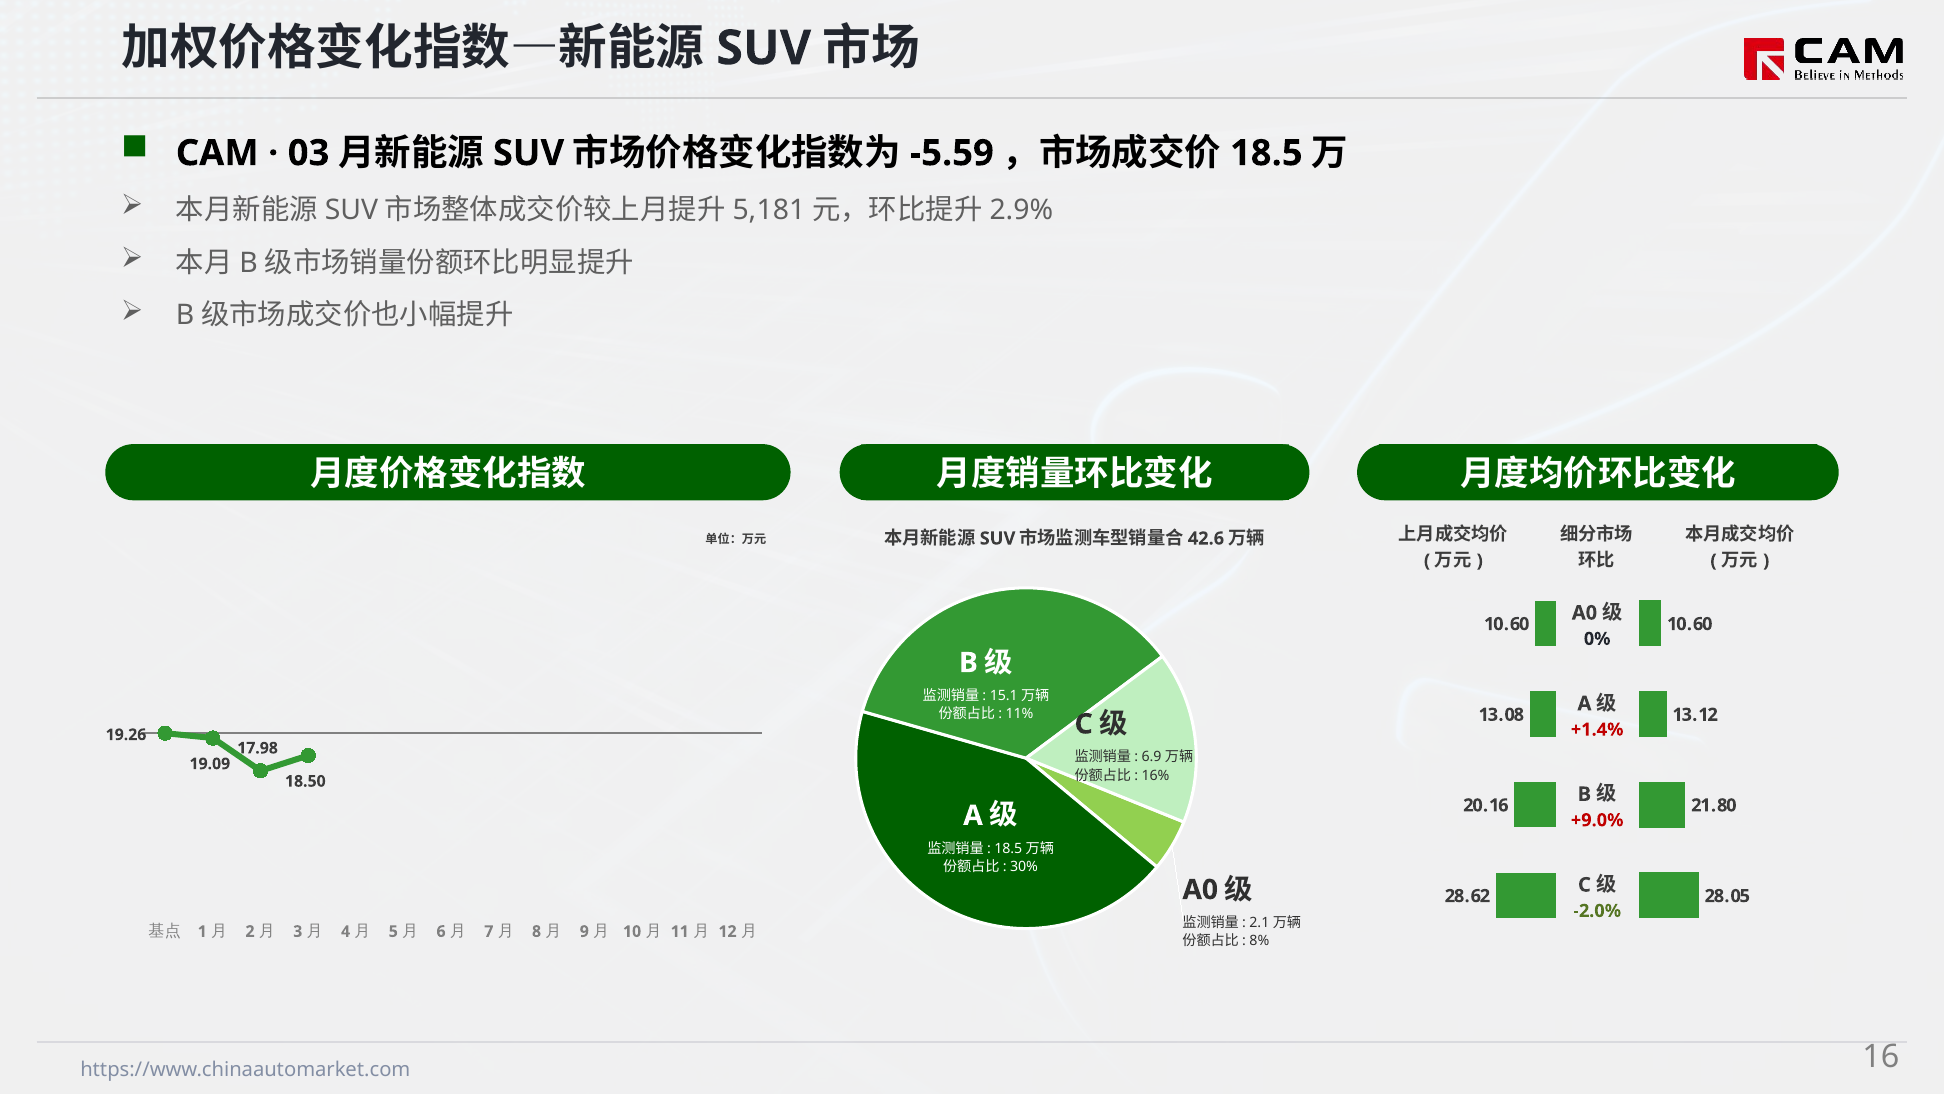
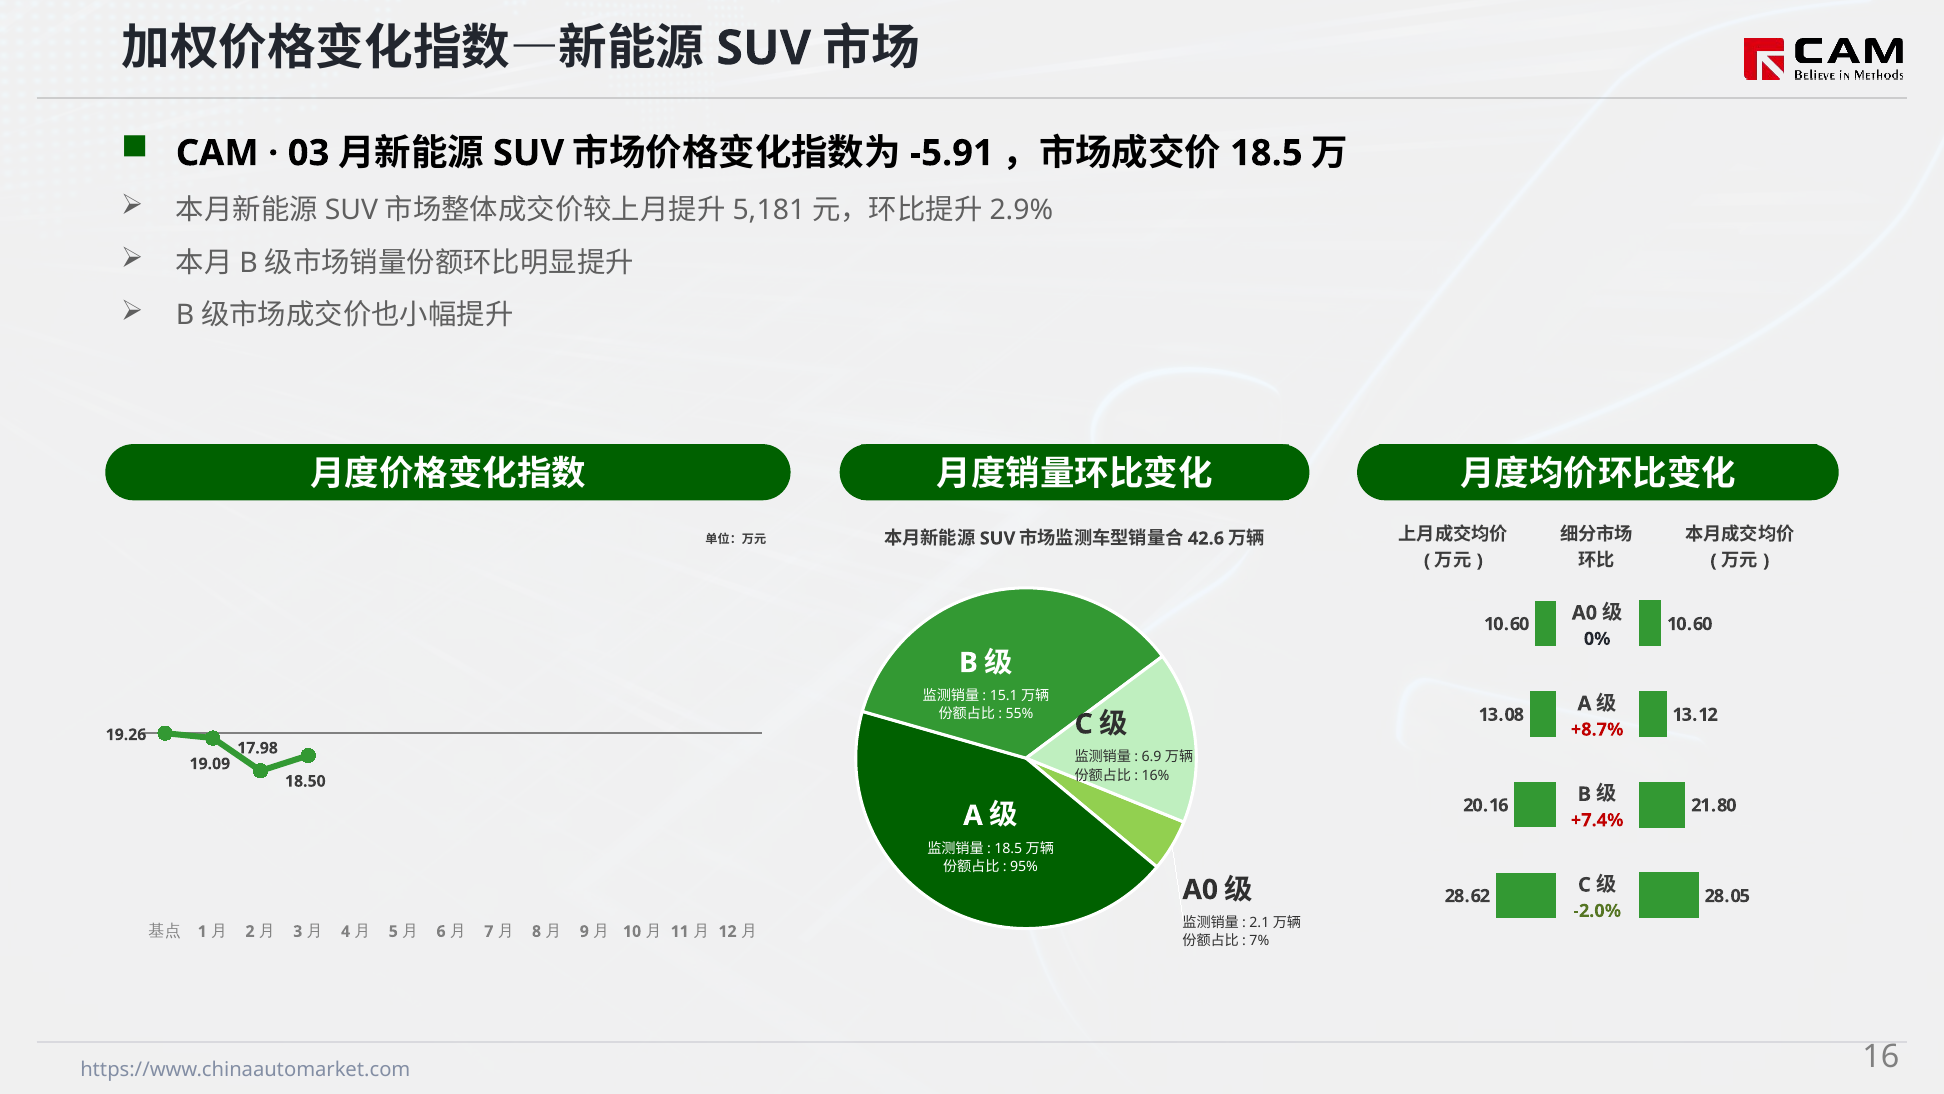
-5.59: -5.59 -> -5.91
11%: 11% -> 55%
+1.4%: +1.4% -> +8.7%
+9.0%: +9.0% -> +7.4%
30%: 30% -> 95%
8%: 8% -> 7%
